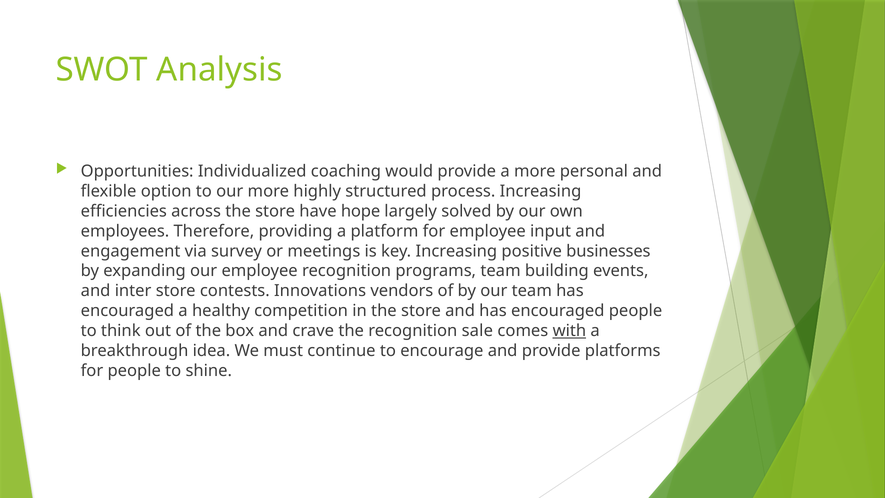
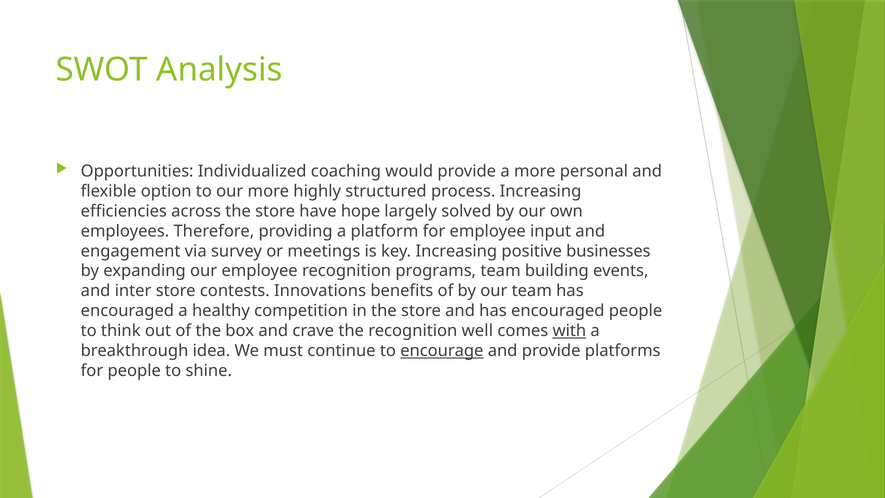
vendors: vendors -> benefits
sale: sale -> well
encourage underline: none -> present
